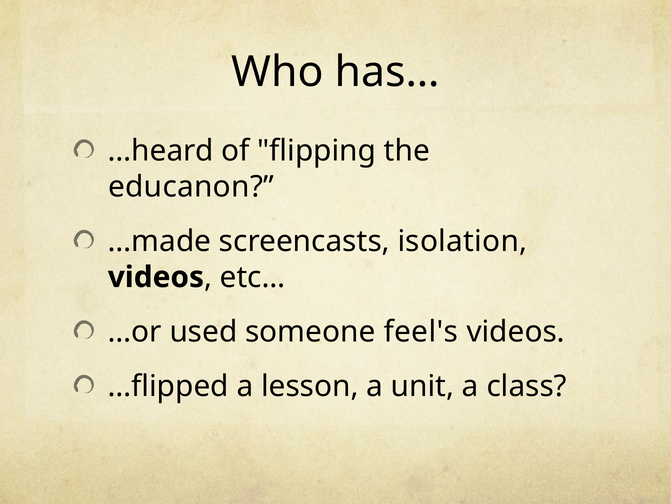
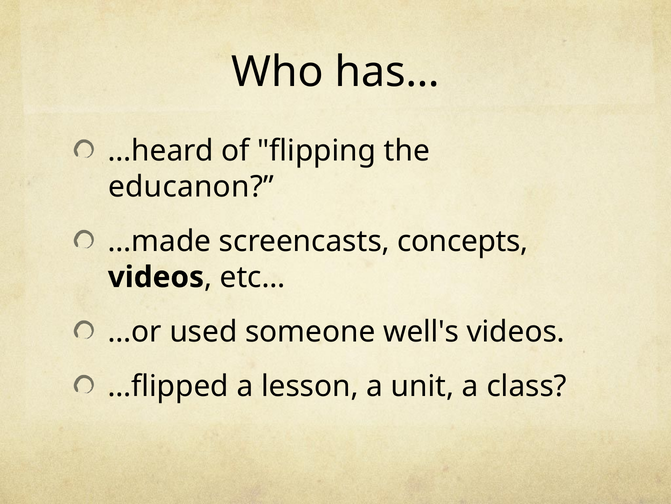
isolation: isolation -> concepts
feel's: feel's -> well's
